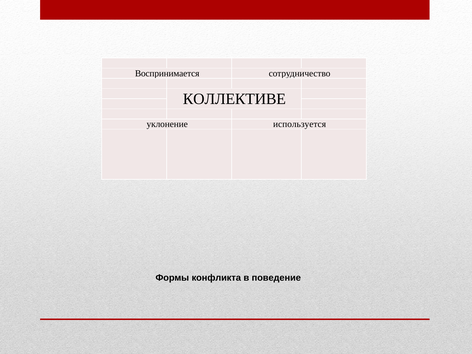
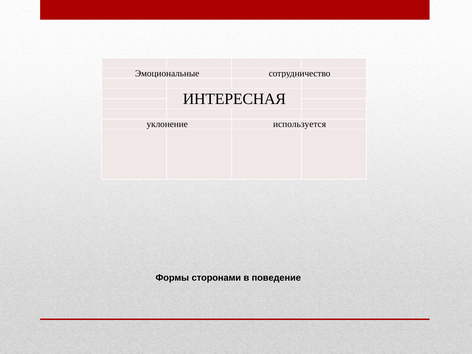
Воспринимается: Воспринимается -> Эмоциональные
КОЛЛЕКТИВЕ: КОЛЛЕКТИВЕ -> ИНТЕРЕСНАЯ
конфликта: конфликта -> сторонами
